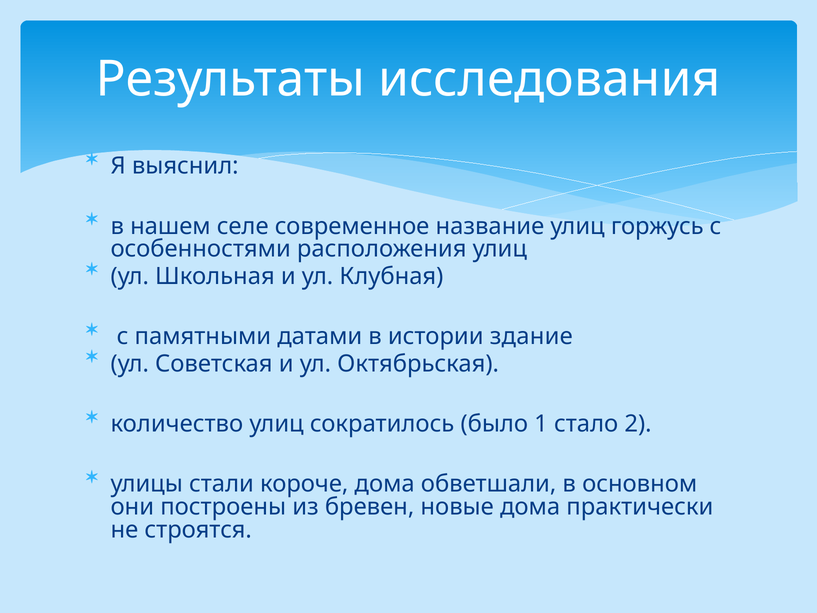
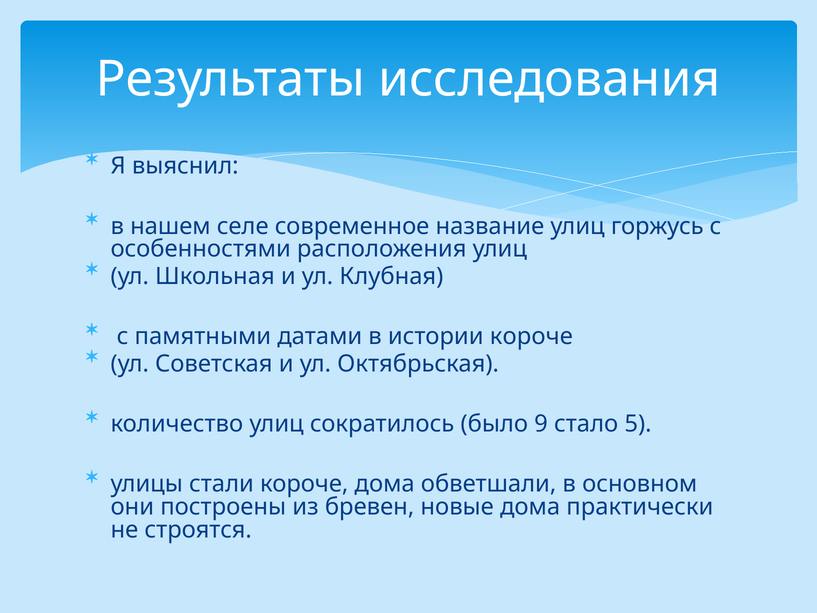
истории здание: здание -> короче
1: 1 -> 9
2: 2 -> 5
